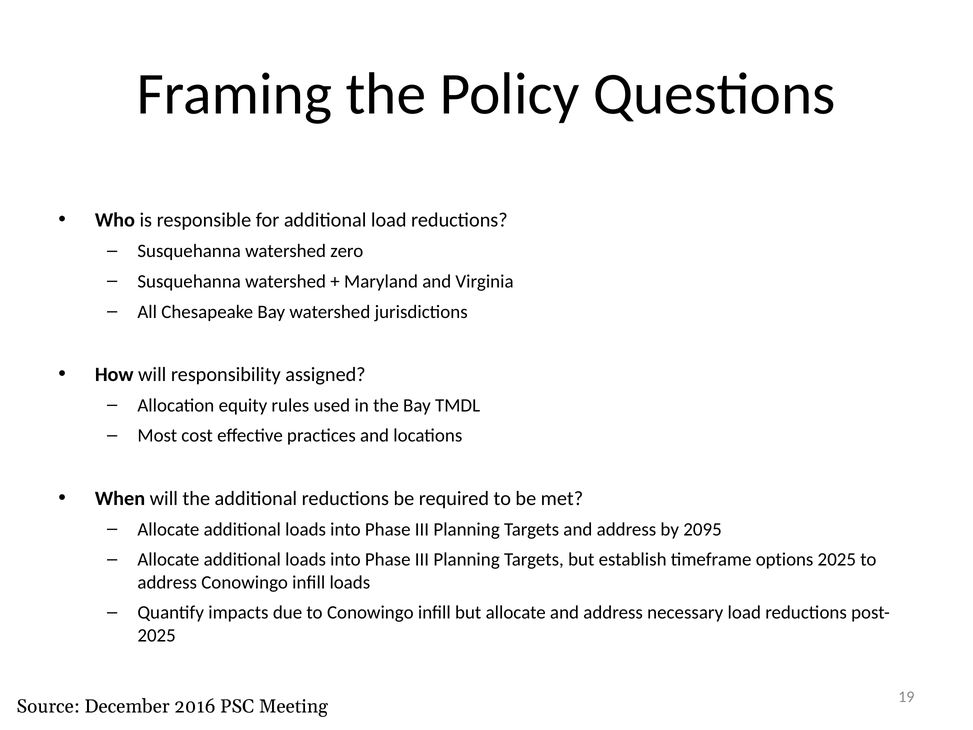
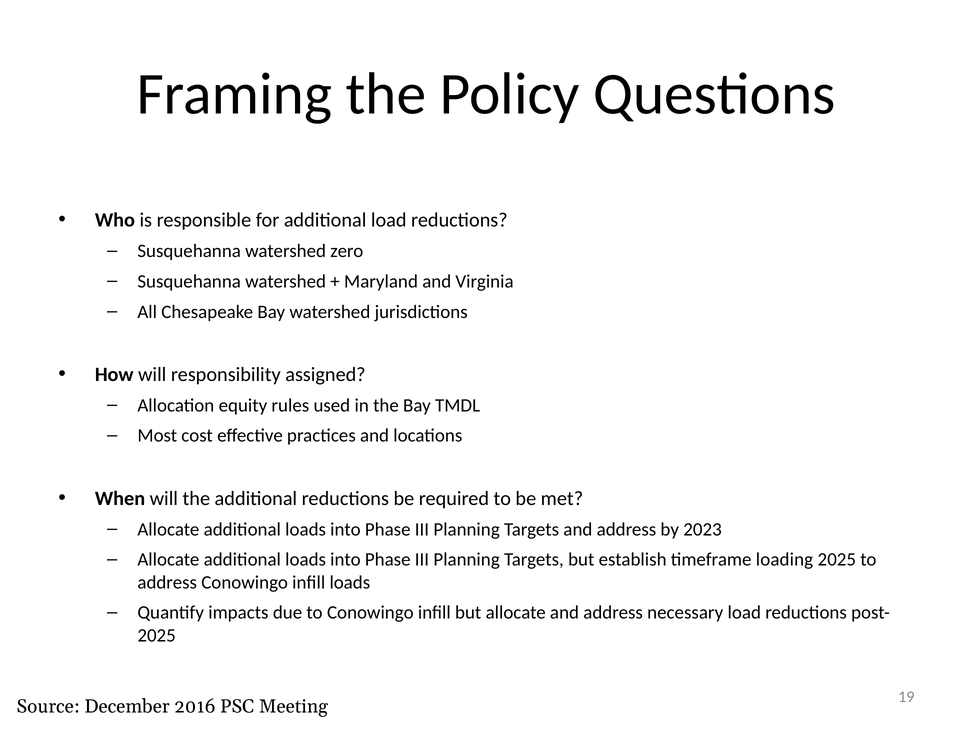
2095: 2095 -> 2023
options: options -> loading
